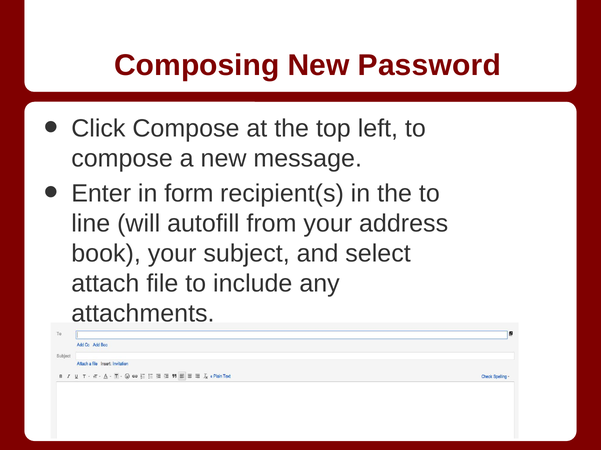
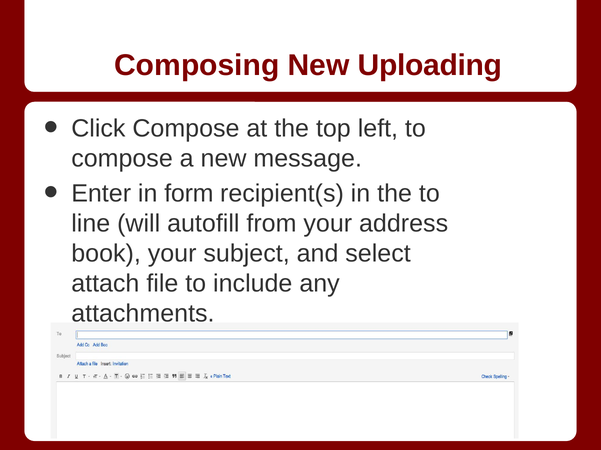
Password: Password -> Uploading
